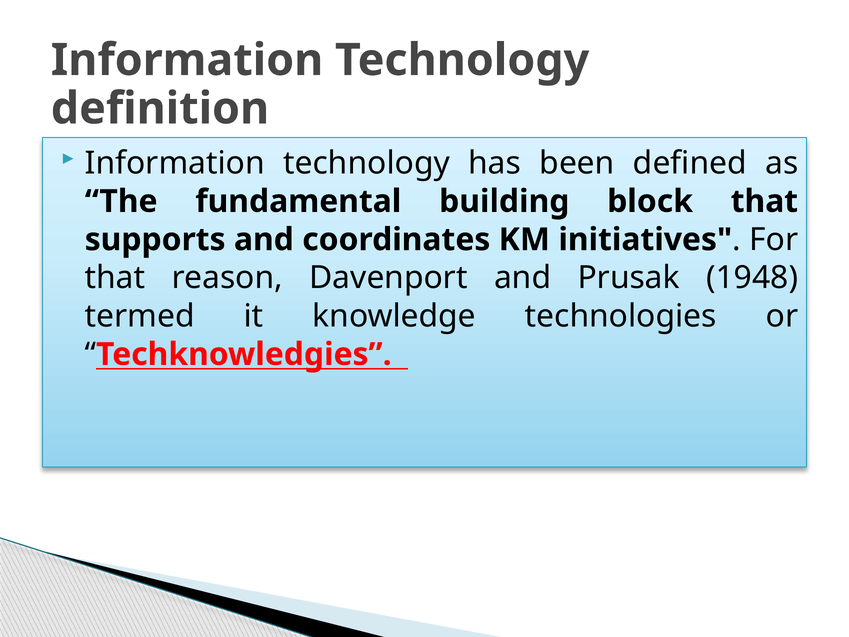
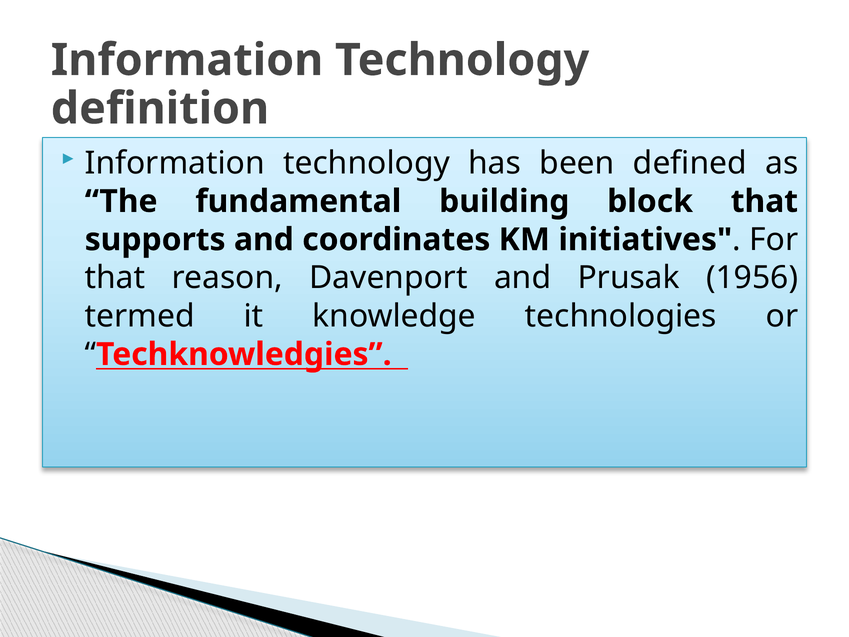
1948: 1948 -> 1956
